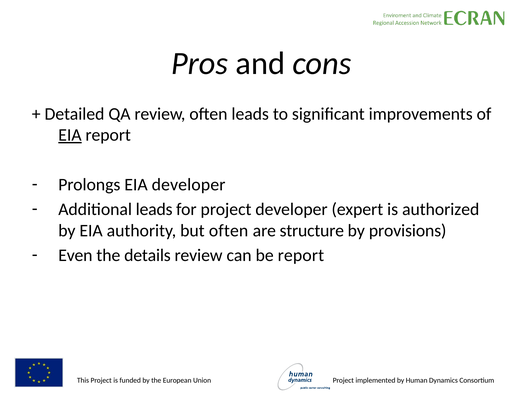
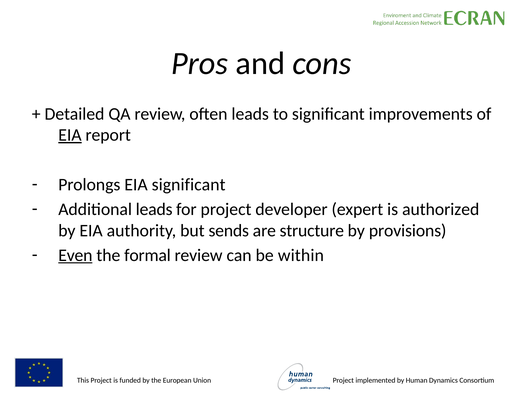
EIA developer: developer -> significant
but often: often -> sends
Even underline: none -> present
details: details -> formal
be report: report -> within
